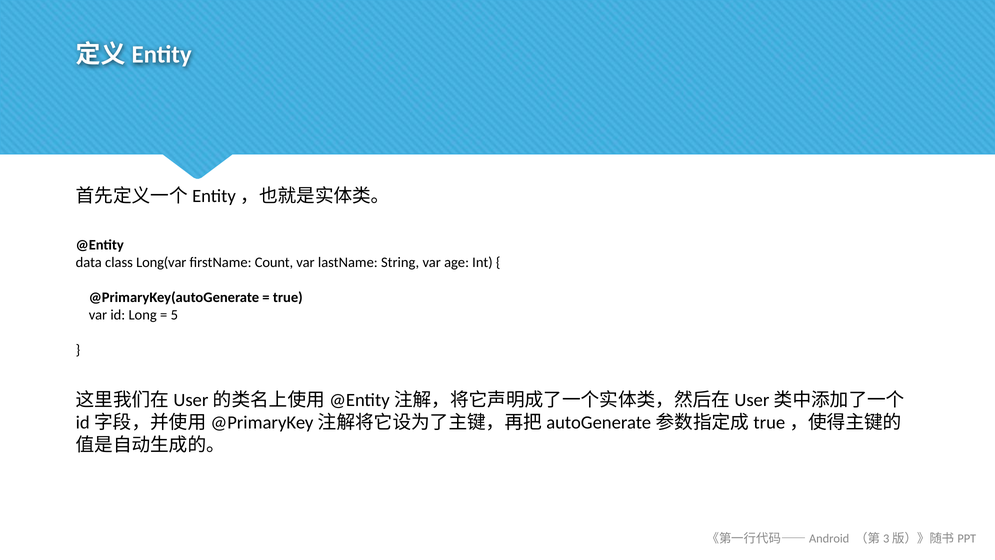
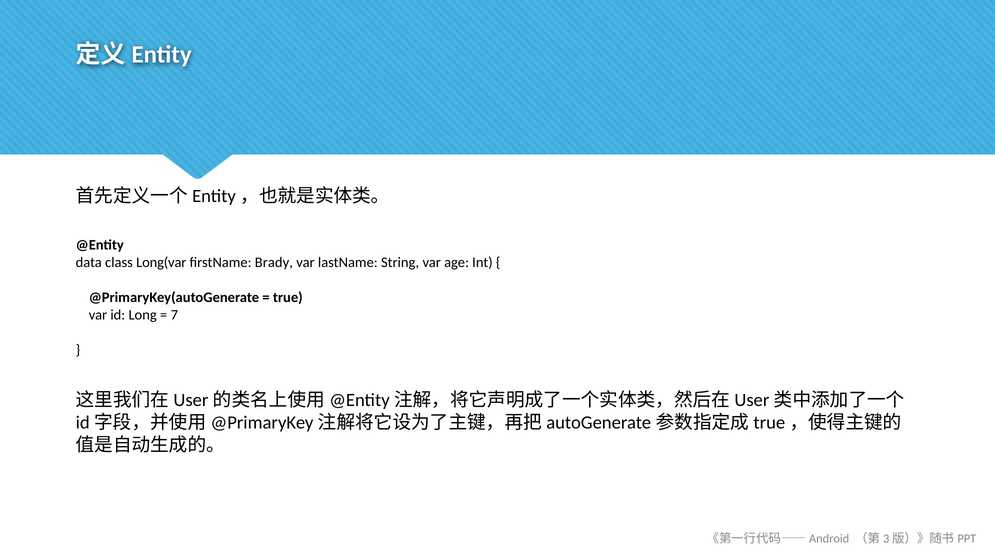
Count: Count -> Brady
5: 5 -> 7
